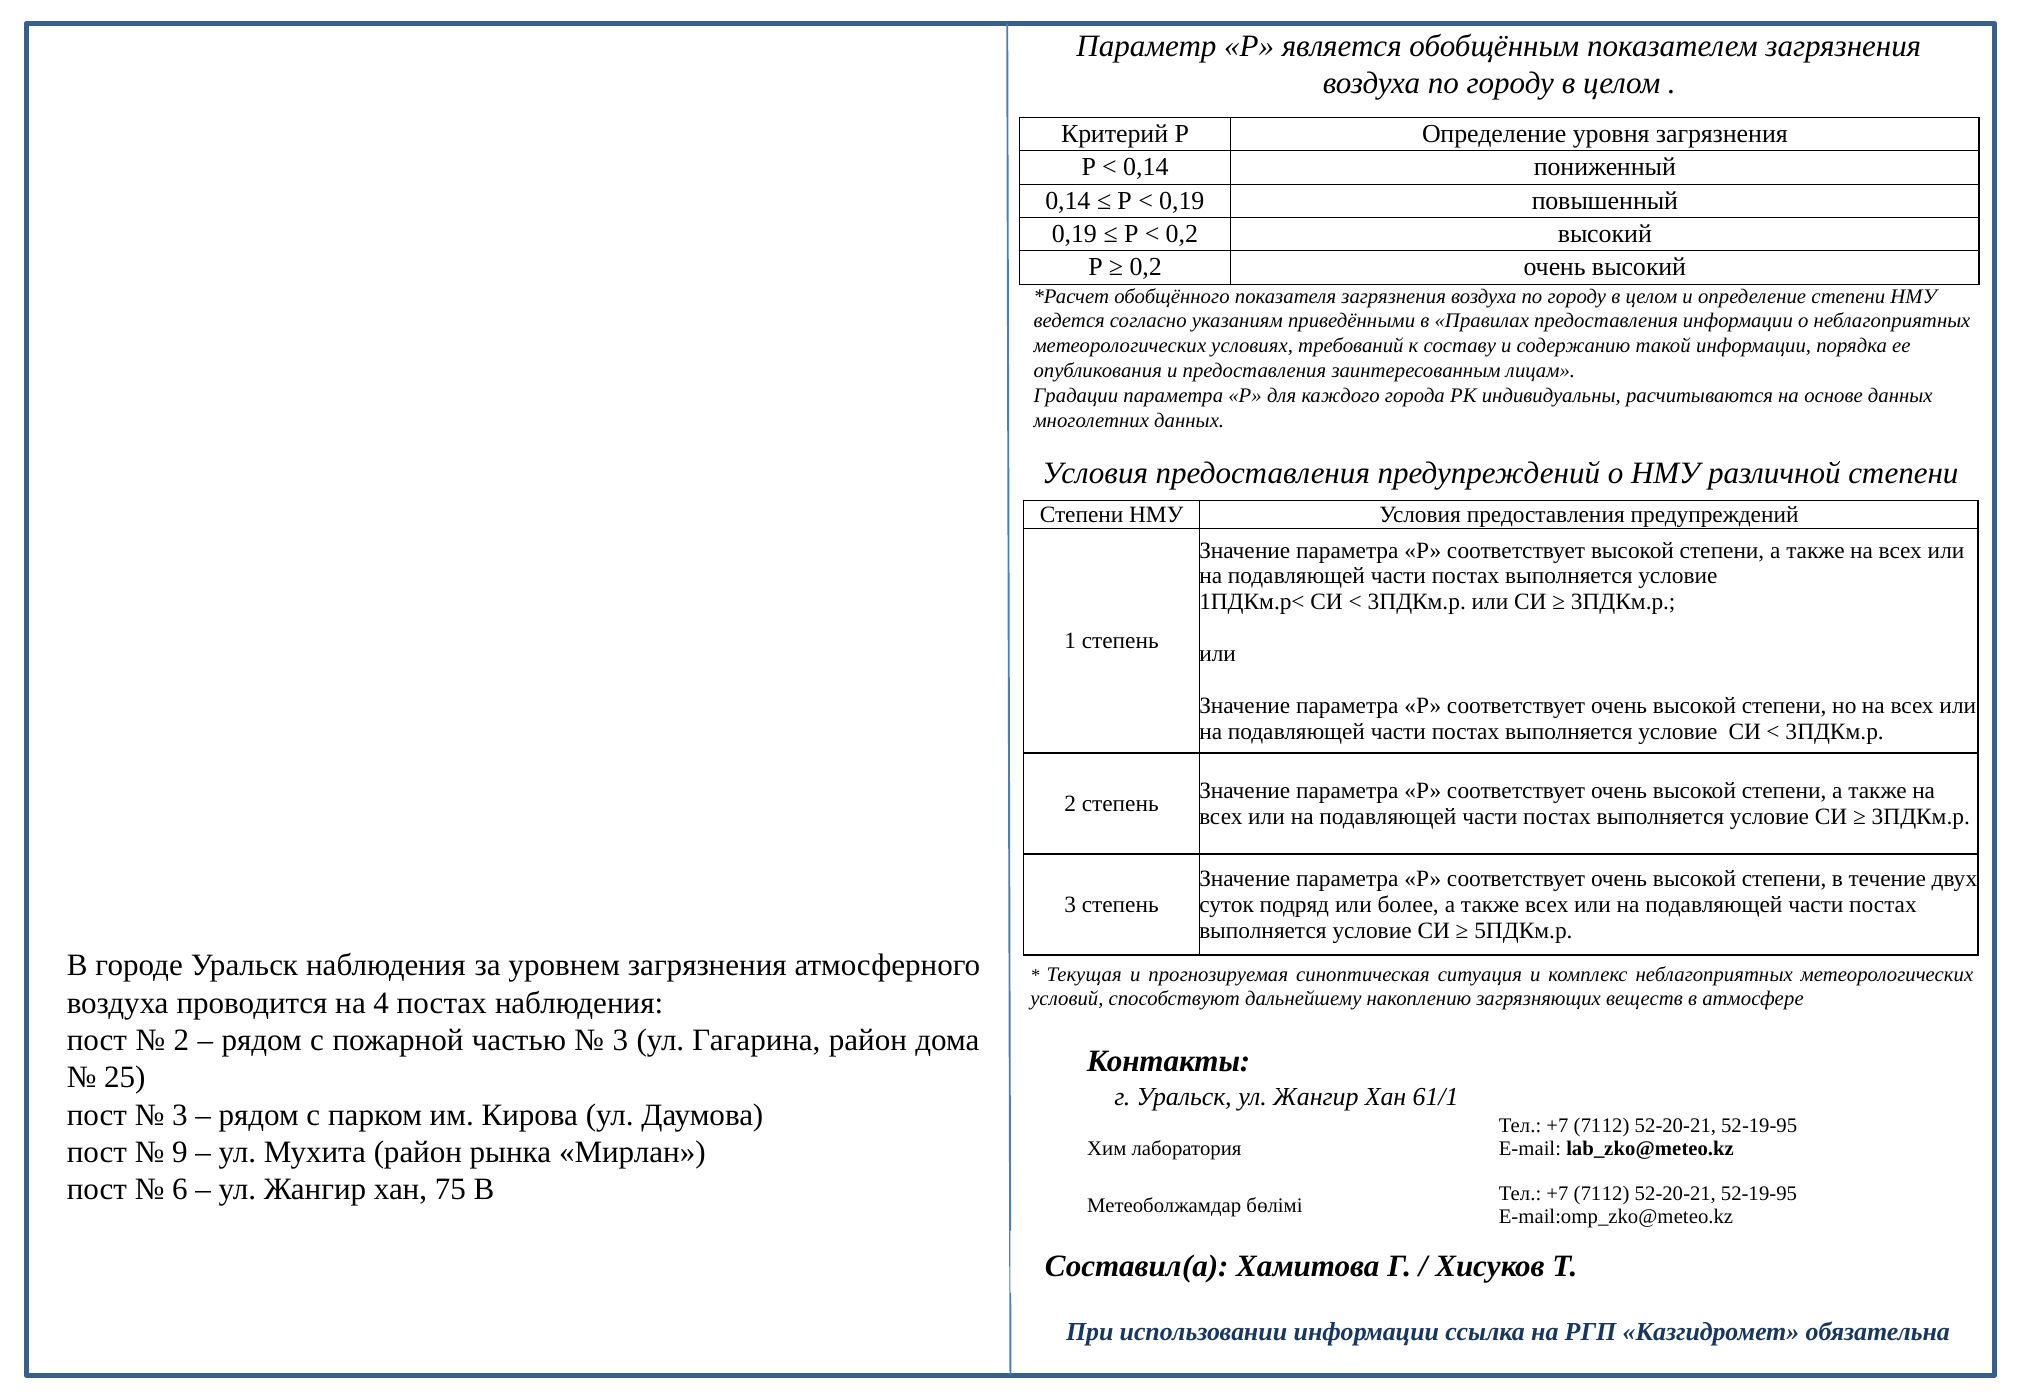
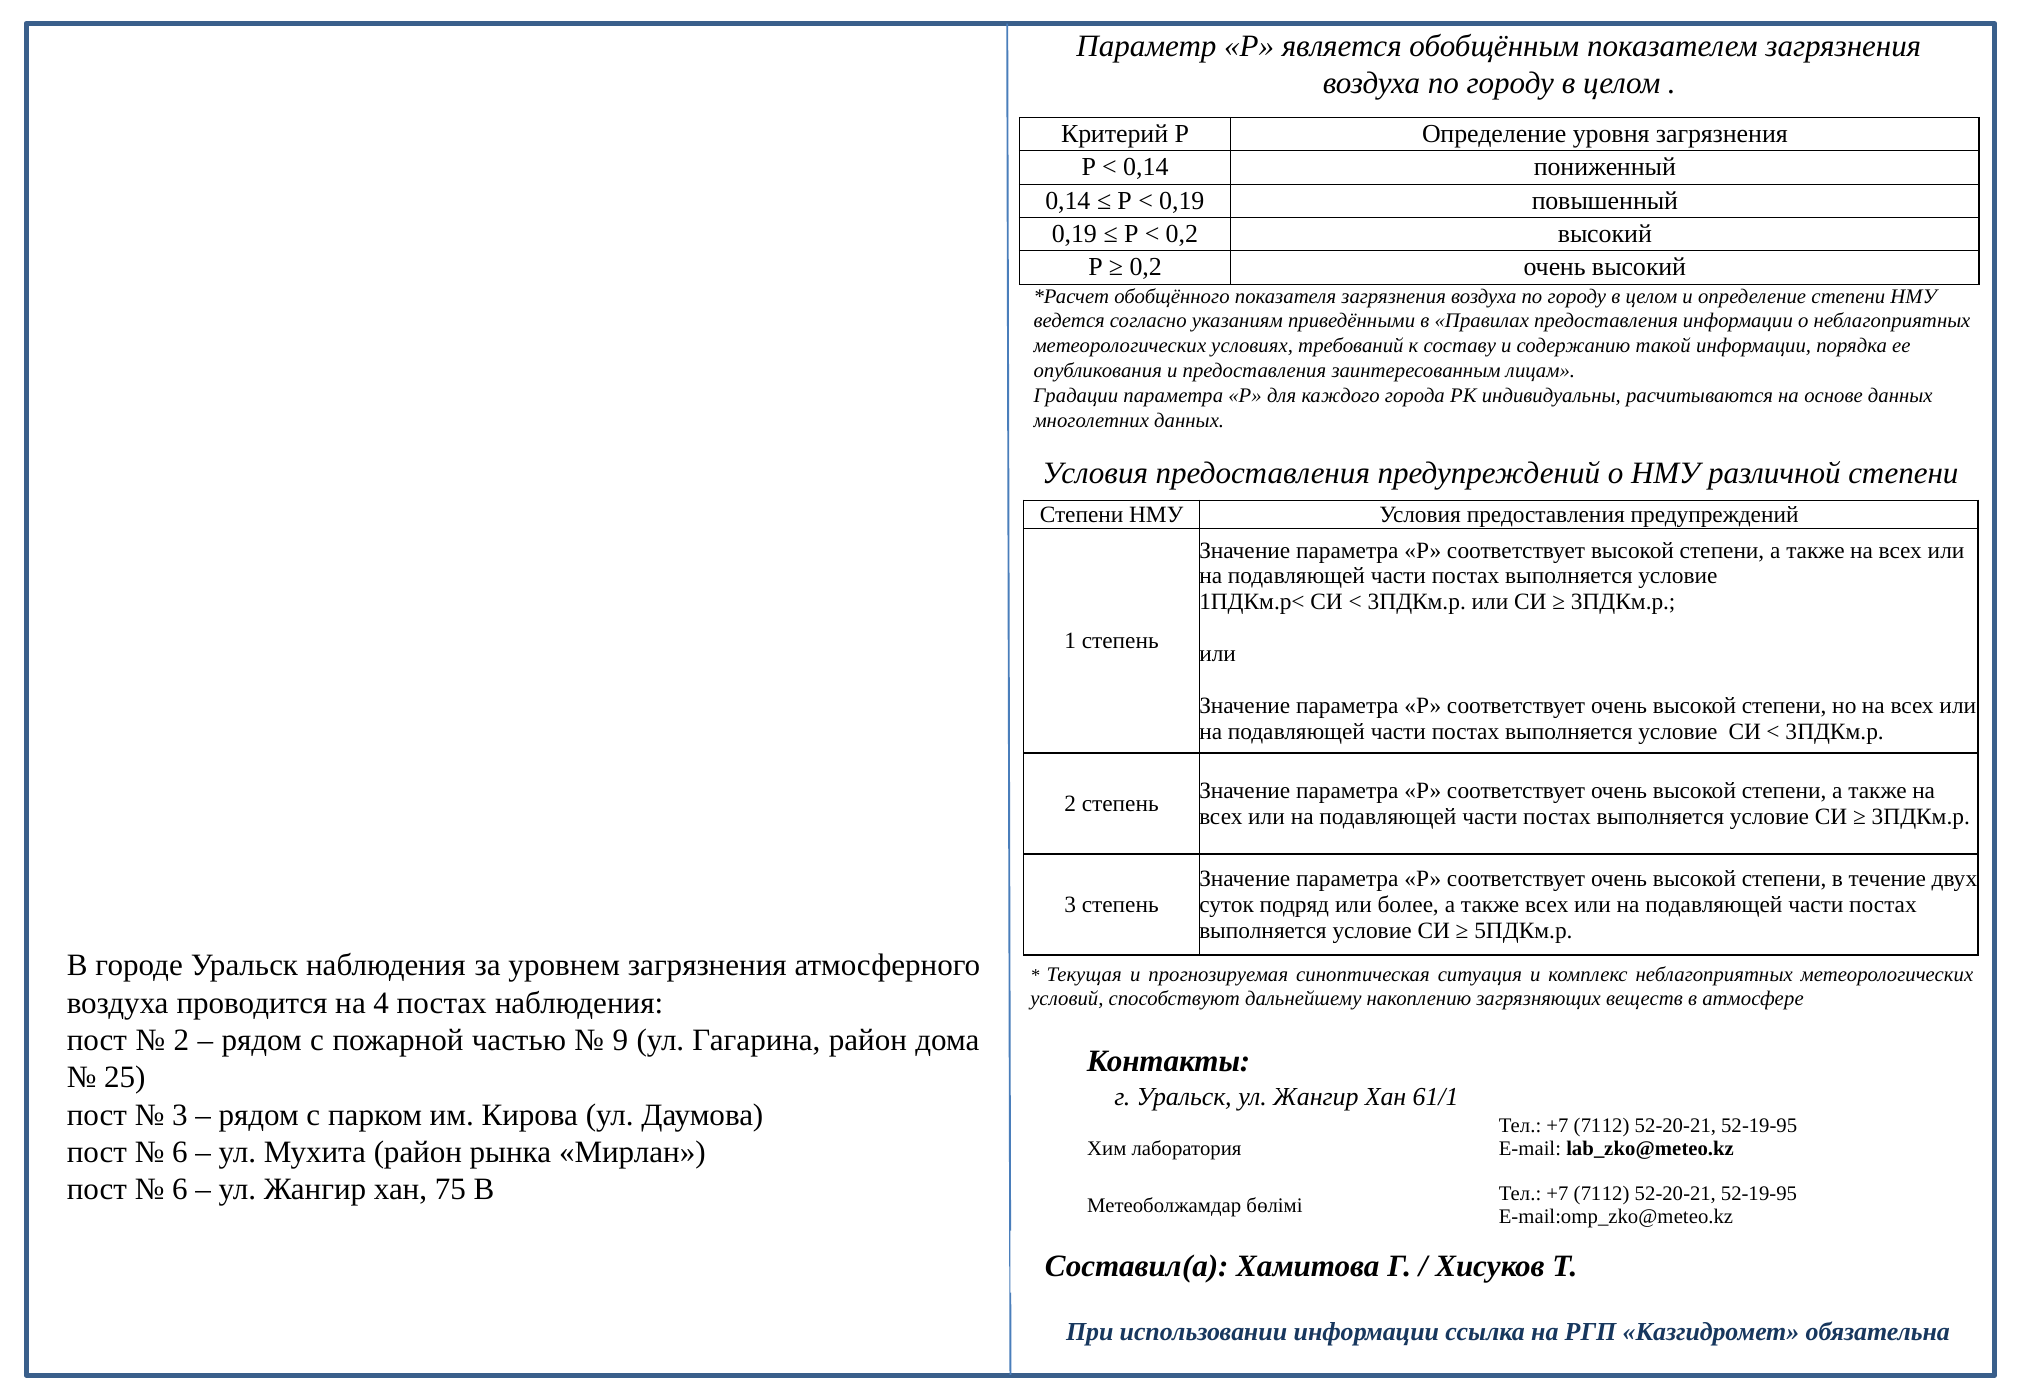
3 at (620, 1040): 3 -> 9
9 at (180, 1152): 9 -> 6
